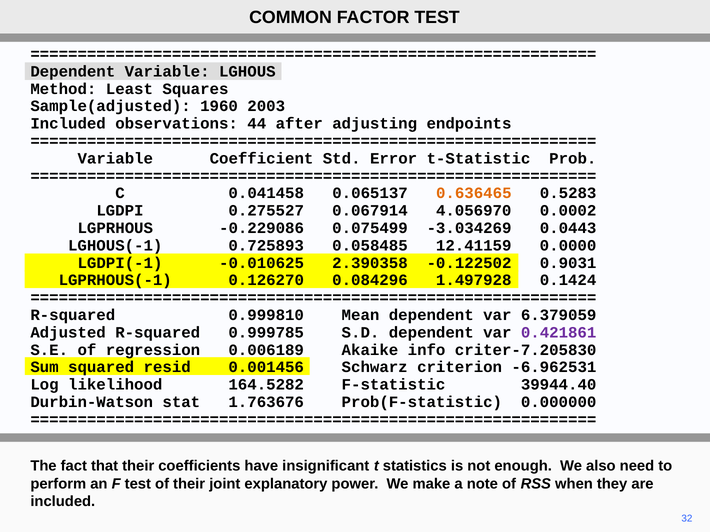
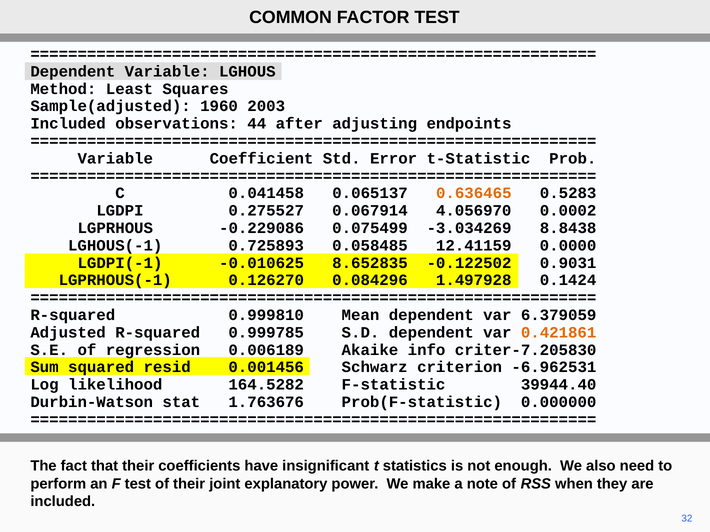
0.0443: 0.0443 -> 8.8438
2.390358: 2.390358 -> 8.652835
0.421861 colour: purple -> orange
